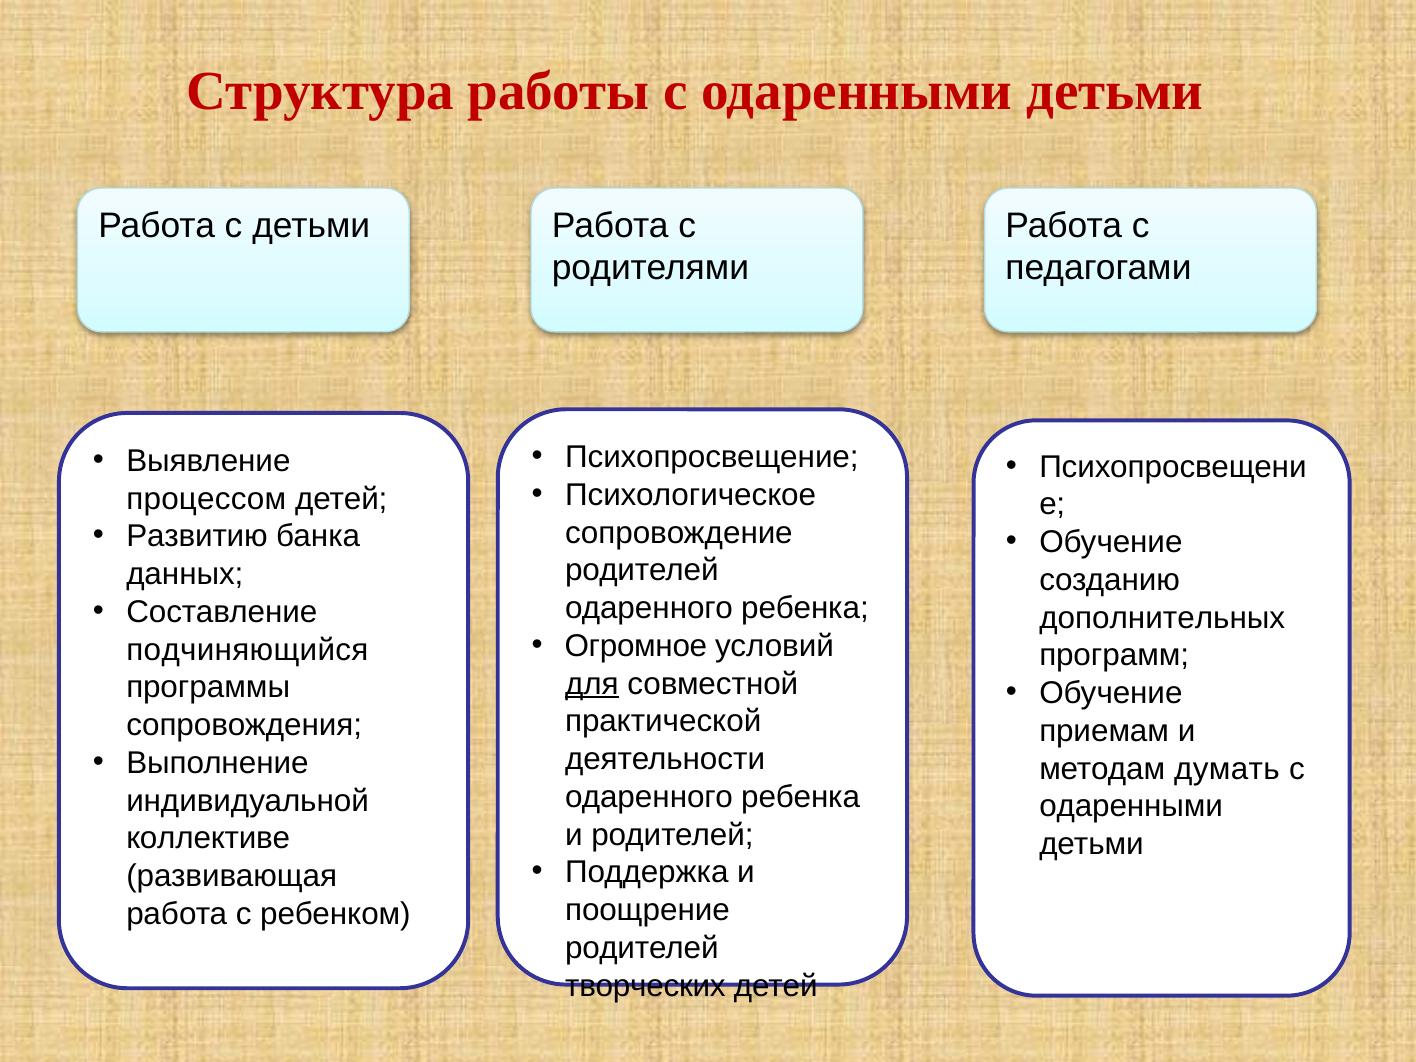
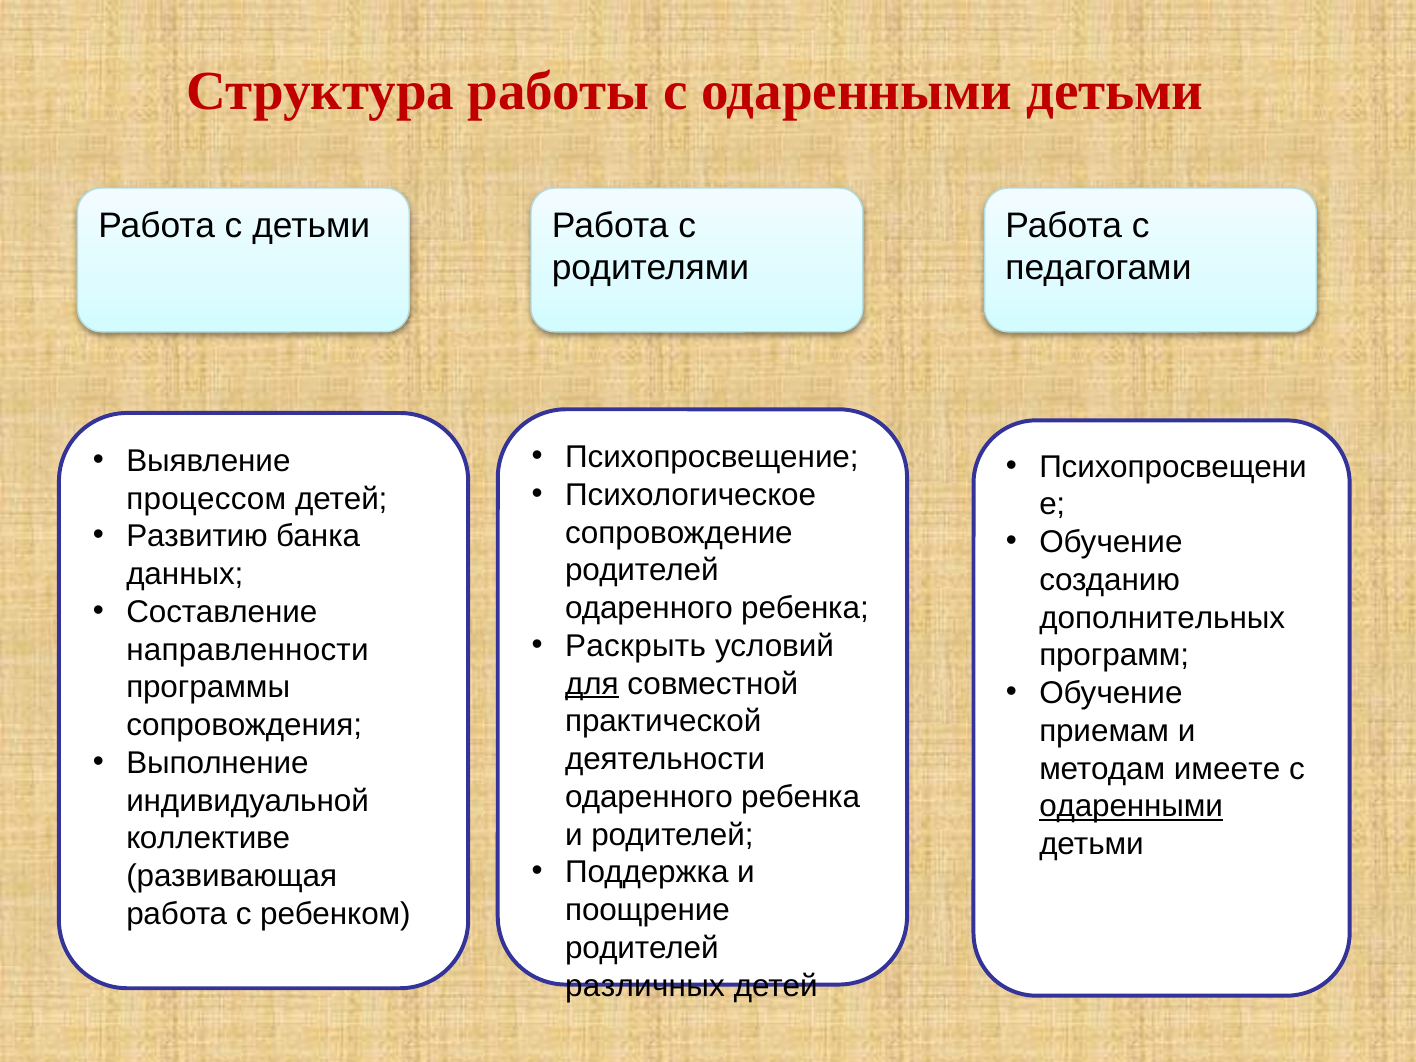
Огромное: Огромное -> Раскрыть
подчиняющийся: подчиняющийся -> направленности
думать: думать -> имеете
одаренными at (1131, 806) underline: none -> present
творческих: творческих -> различных
